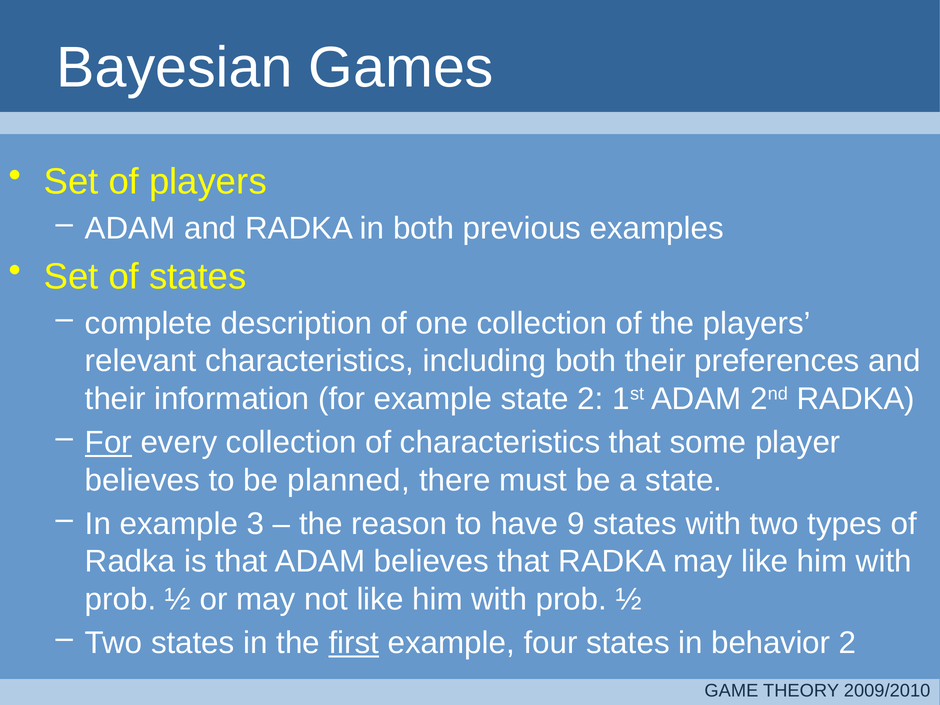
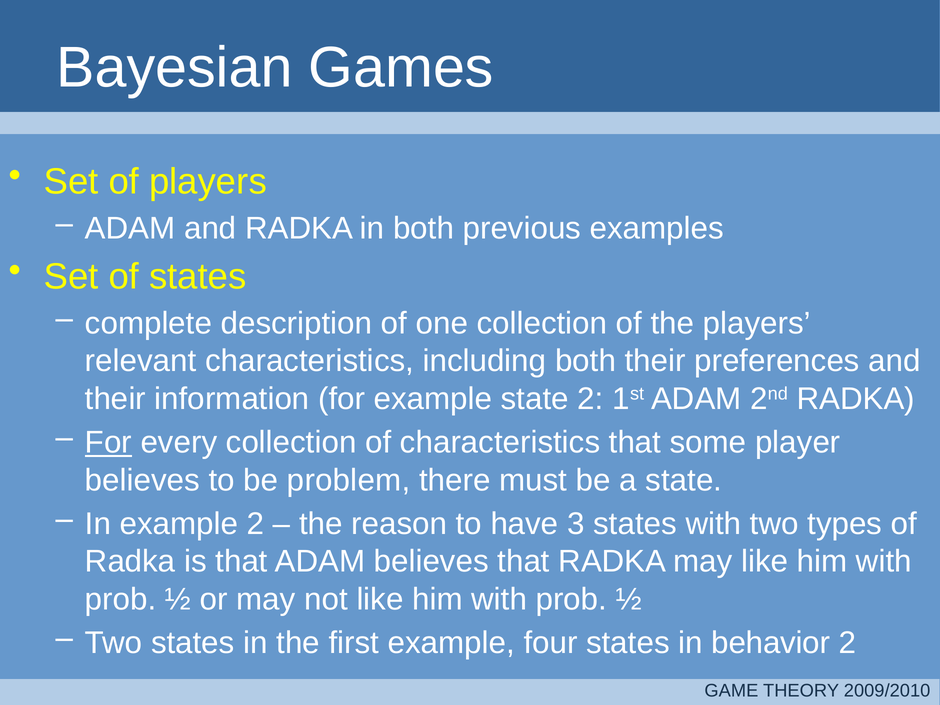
planned: planned -> problem
example 3: 3 -> 2
9: 9 -> 3
first underline: present -> none
